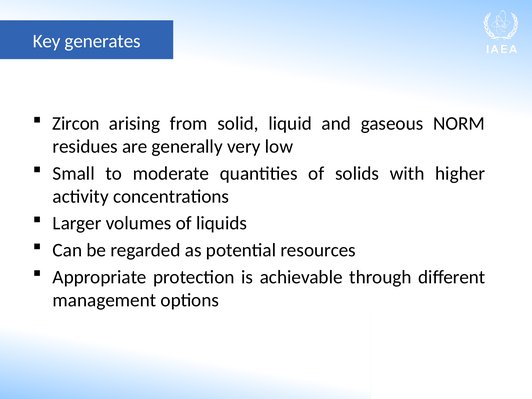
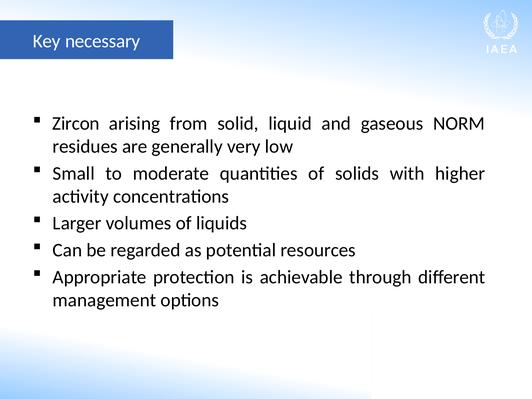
generates: generates -> necessary
